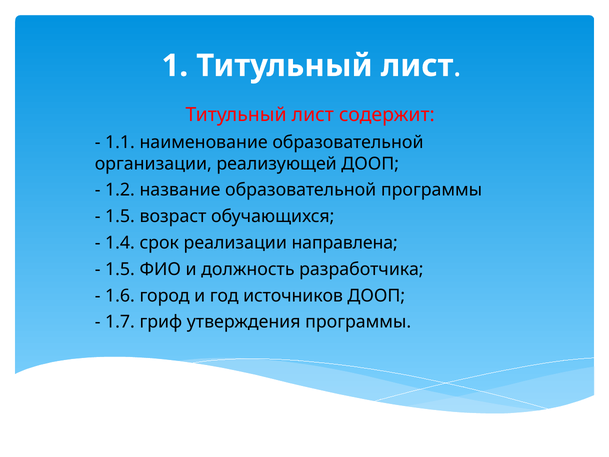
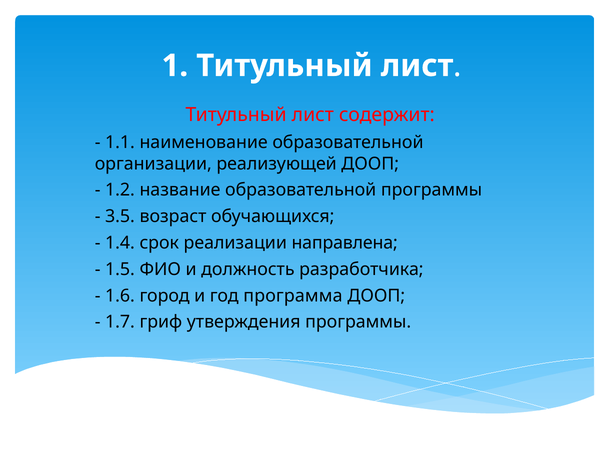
1.5 at (120, 216): 1.5 -> 3.5
источников: источников -> программа
